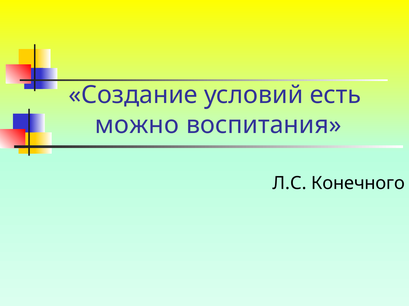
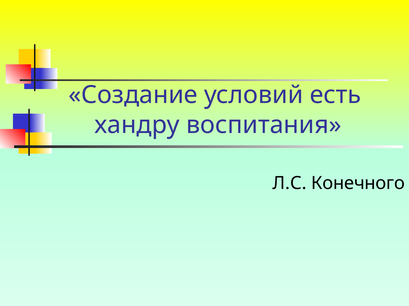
можно: можно -> хандру
